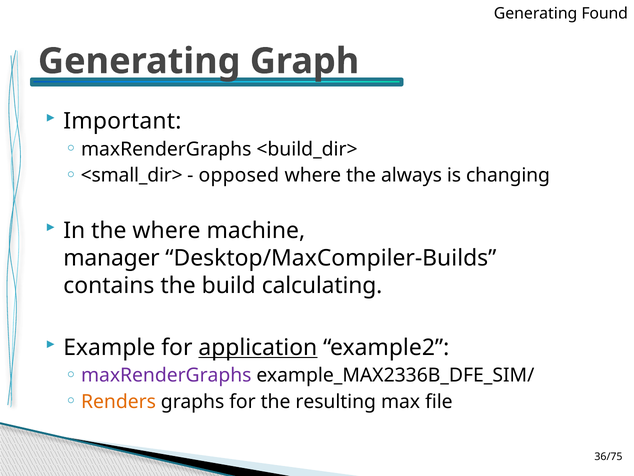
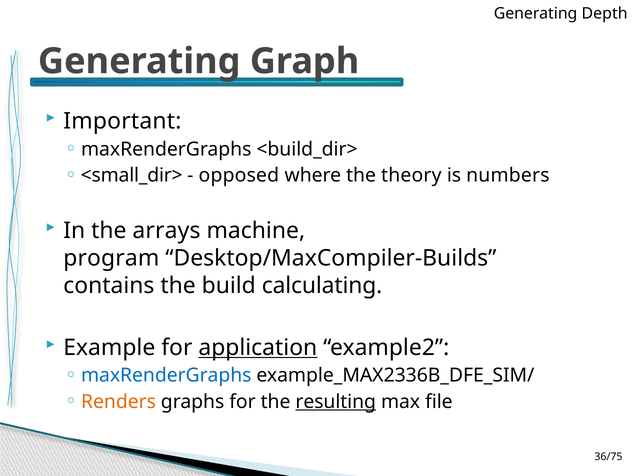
Found: Found -> Depth
always: always -> theory
changing: changing -> numbers
the where: where -> arrays
manager: manager -> program
maxRenderGraphs at (166, 375) colour: purple -> blue
resulting underline: none -> present
